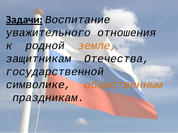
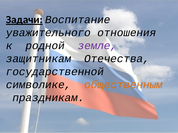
земле colour: orange -> purple
